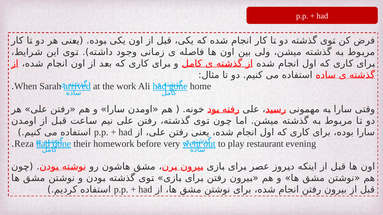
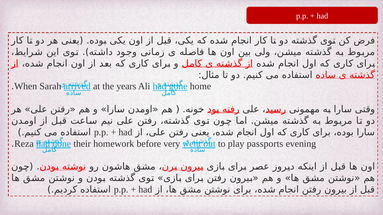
work: work -> years
restaurant: restaurant -> passports
